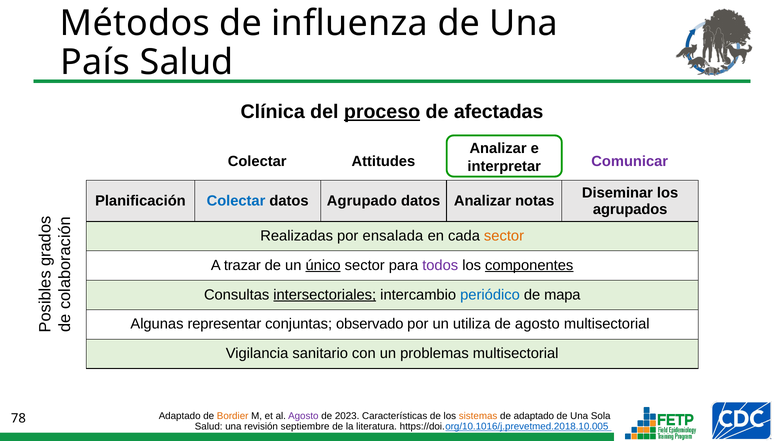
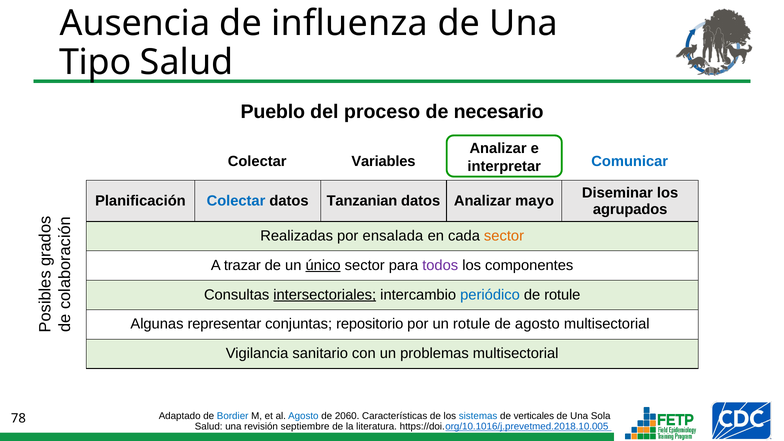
Métodos: Métodos -> Ausencia
País: País -> Tipo
Clínica: Clínica -> Pueblo
proceso underline: present -> none
afectadas: afectadas -> necesario
Attitudes: Attitudes -> Variables
Comunicar colour: purple -> blue
Agrupado: Agrupado -> Tanzanian
notas: notas -> mayo
componentes underline: present -> none
de mapa: mapa -> rotule
observado: observado -> repositorio
un utiliza: utiliza -> rotule
Bordier colour: orange -> blue
Agosto at (303, 416) colour: purple -> blue
2023: 2023 -> 2060
sistemas colour: orange -> blue
de adaptado: adaptado -> verticales
